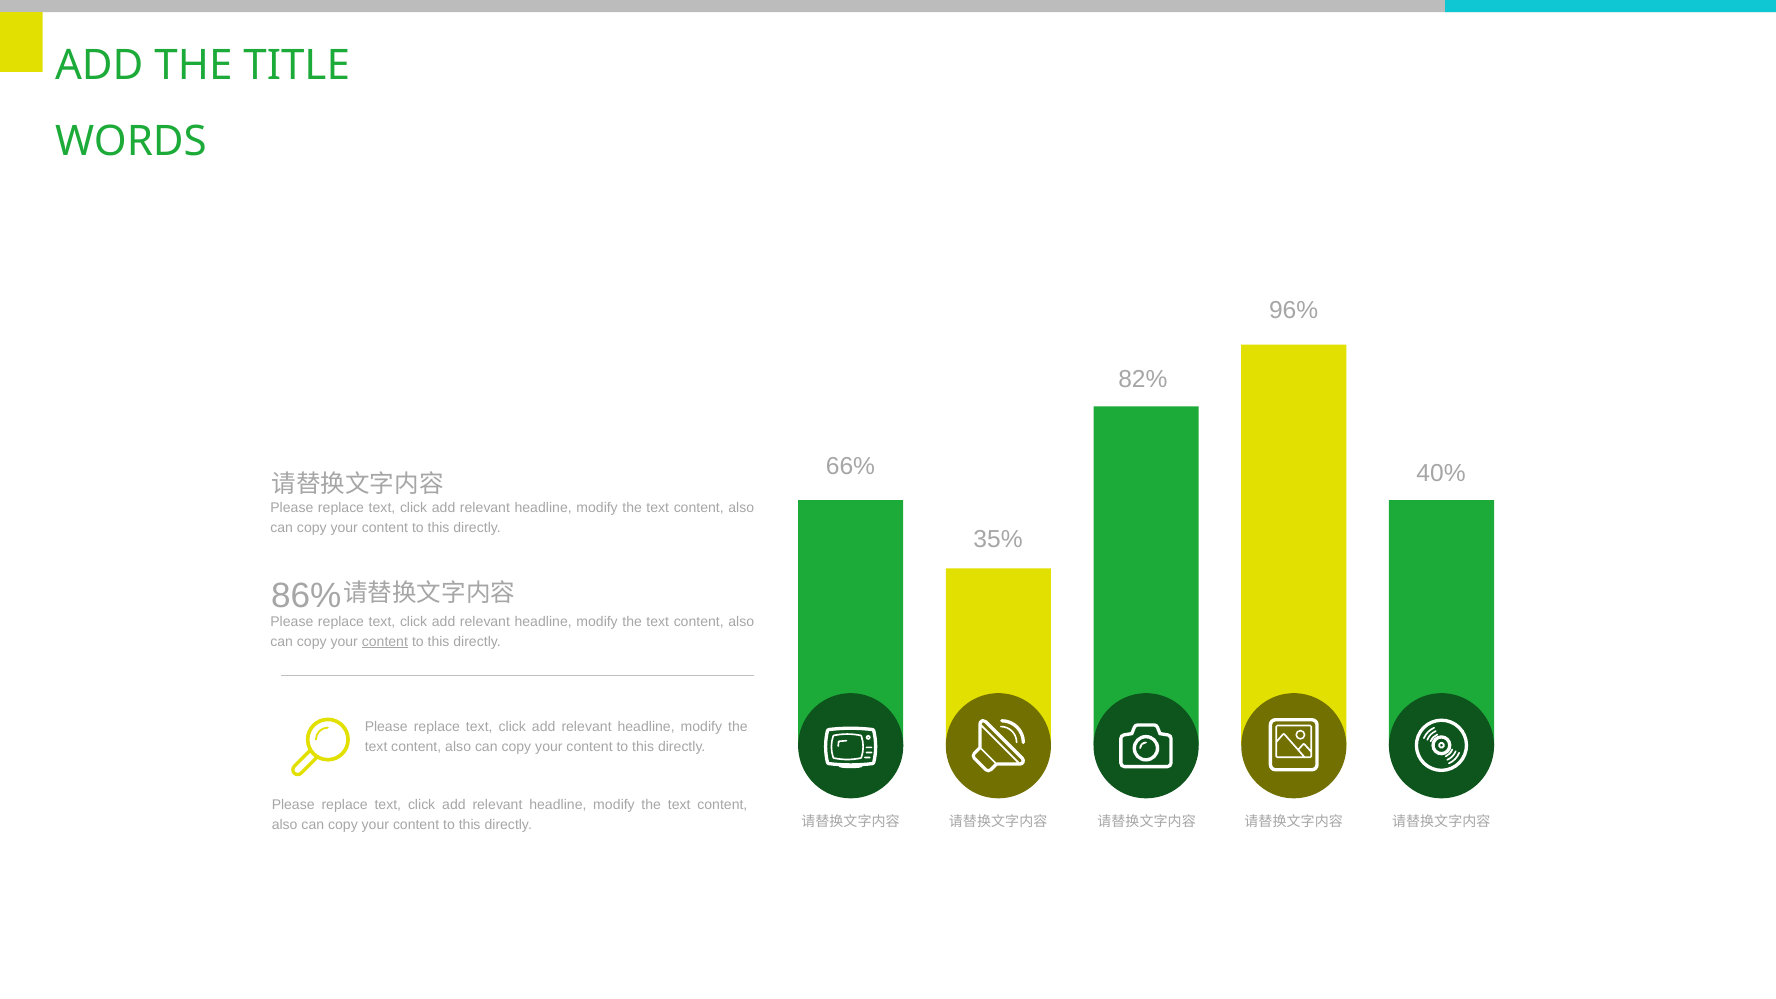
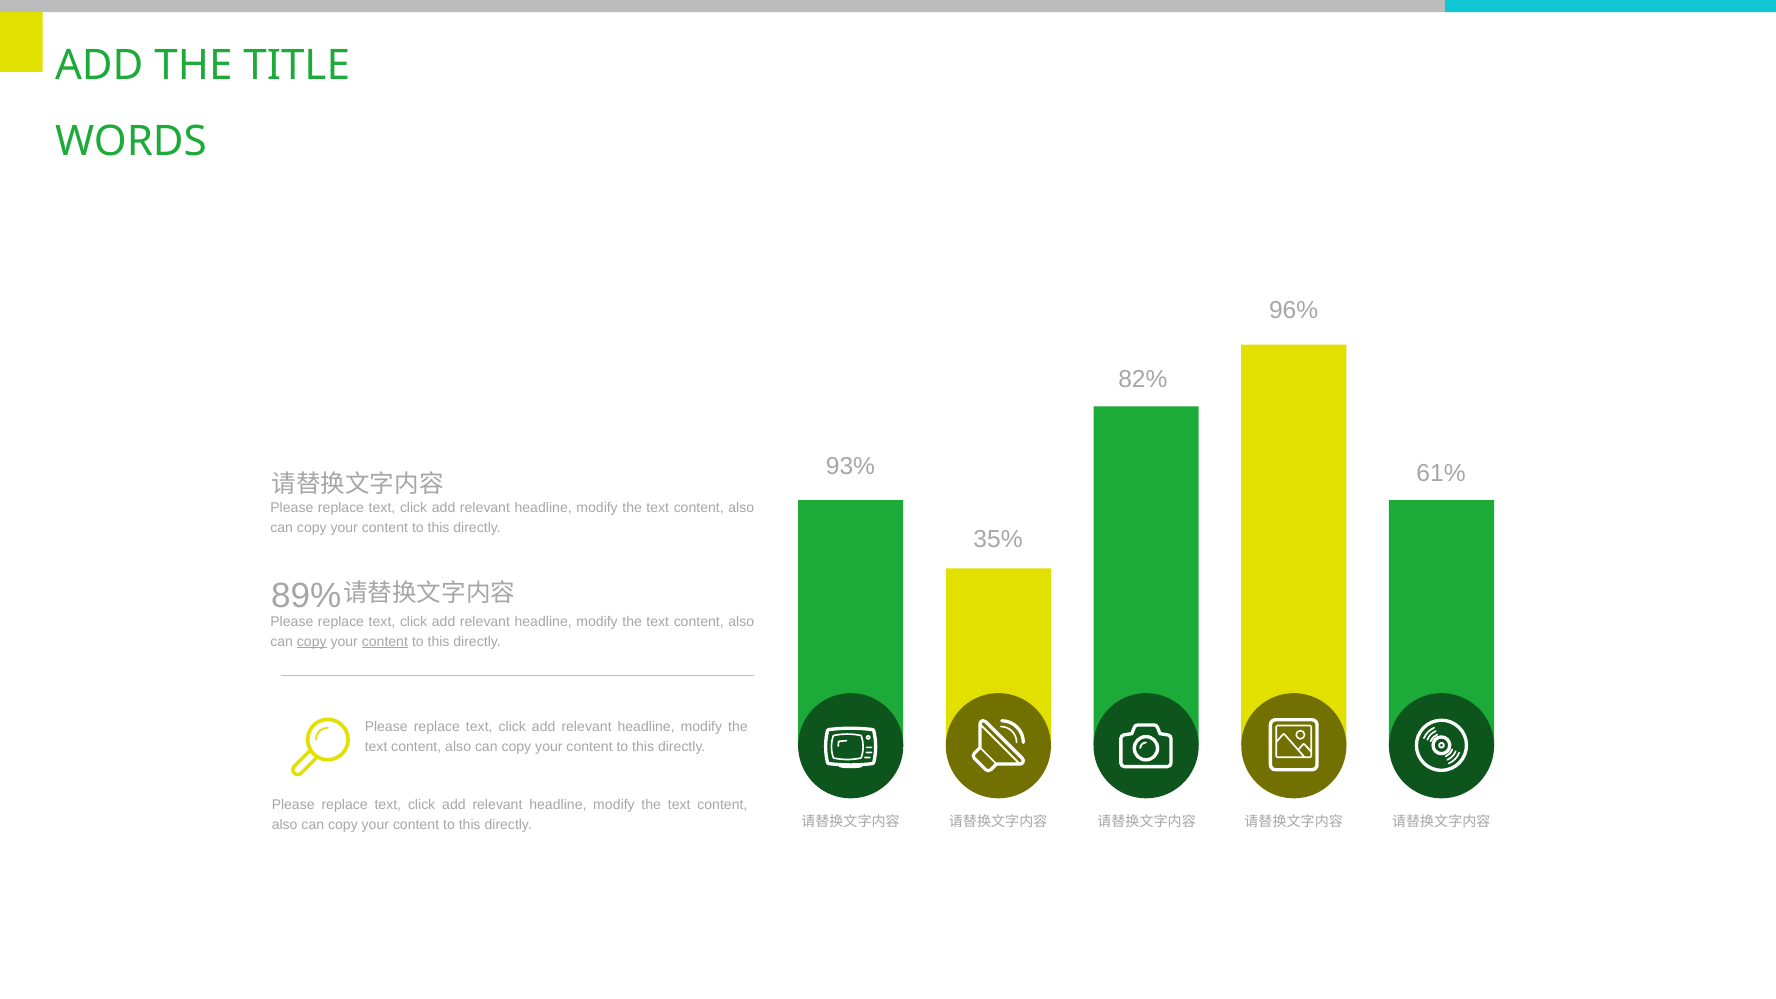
66%: 66% -> 93%
40%: 40% -> 61%
86%: 86% -> 89%
copy at (312, 642) underline: none -> present
